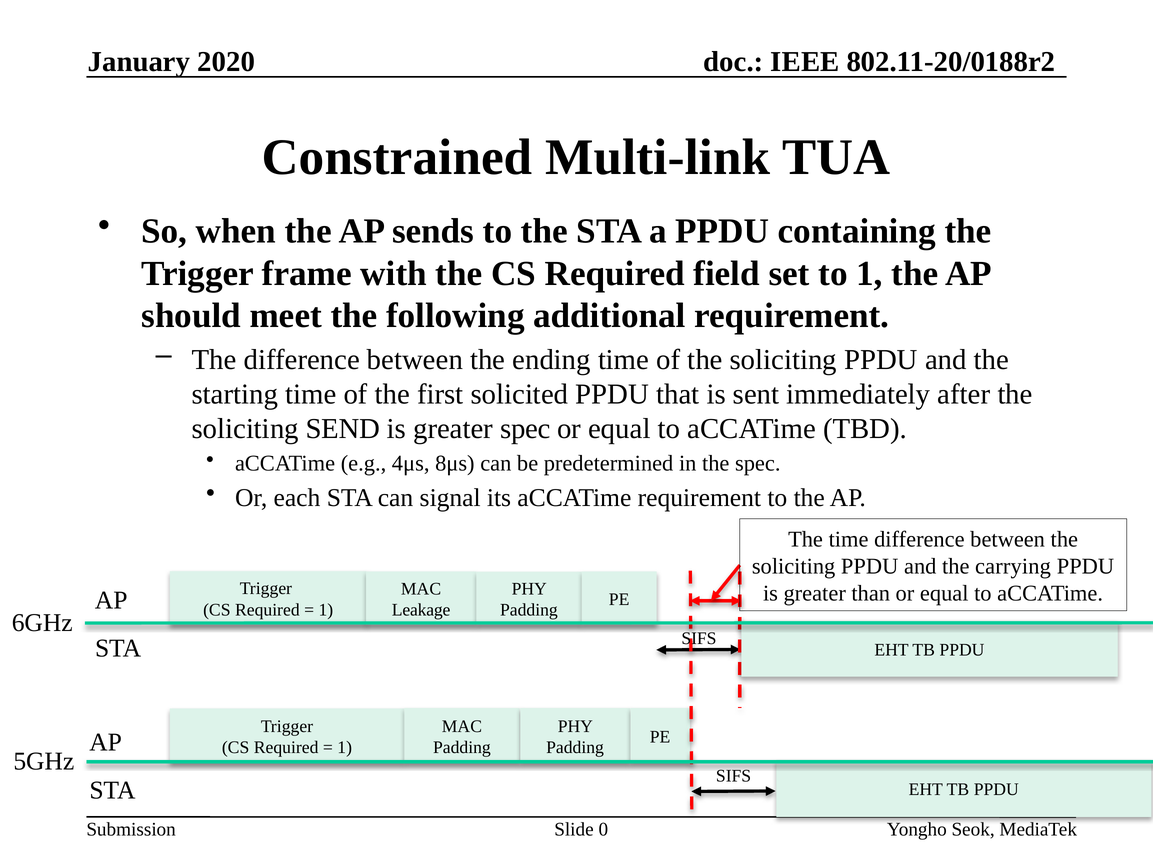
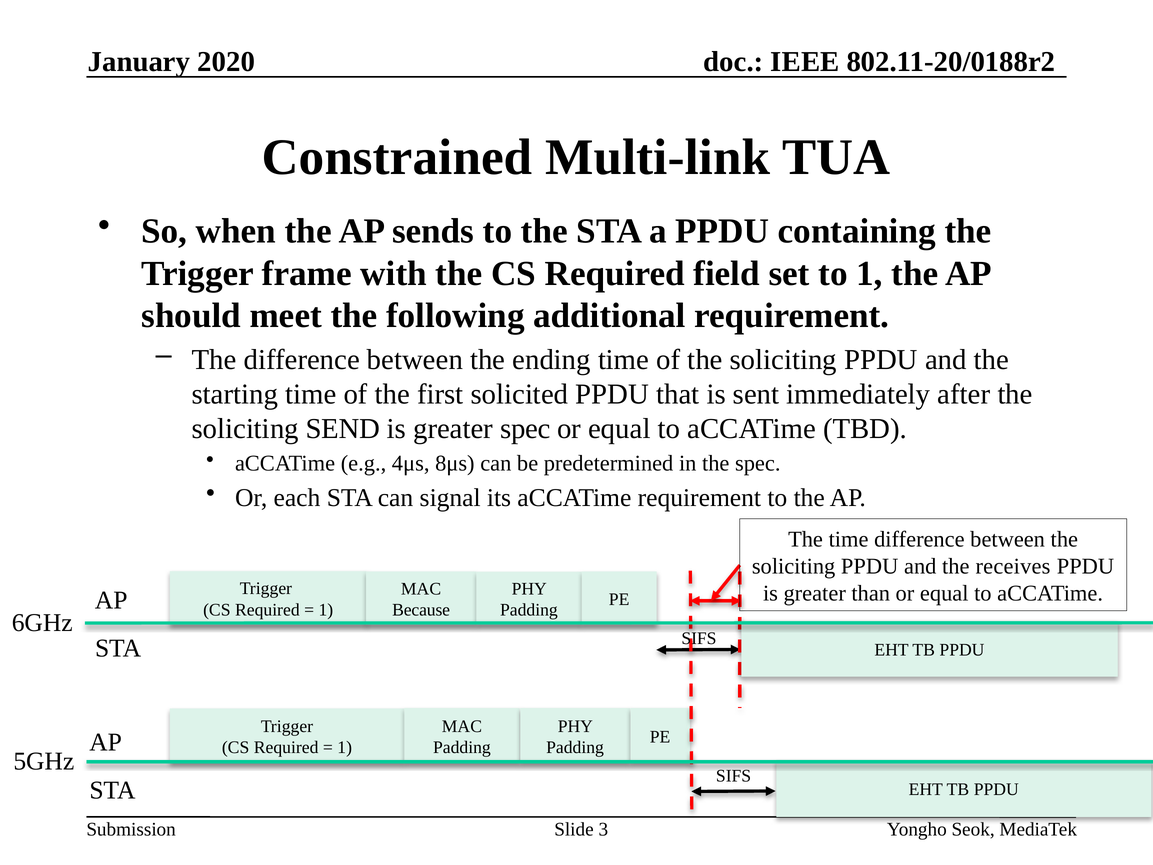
carrying: carrying -> receives
Leakage: Leakage -> Because
0: 0 -> 3
